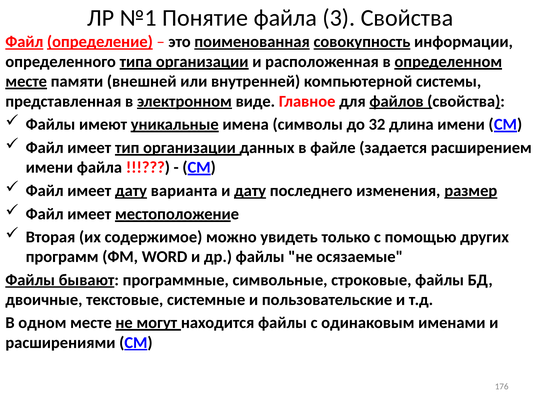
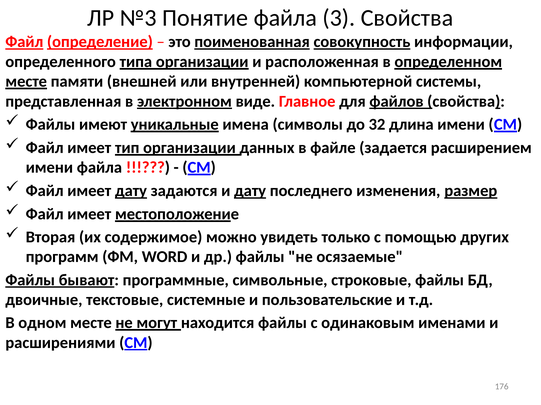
№1: №1 -> №3
варианта: варианта -> задаются
